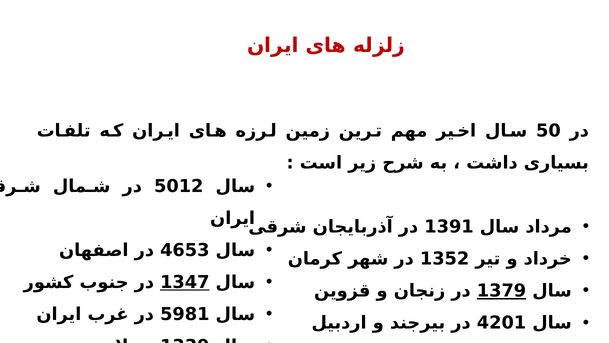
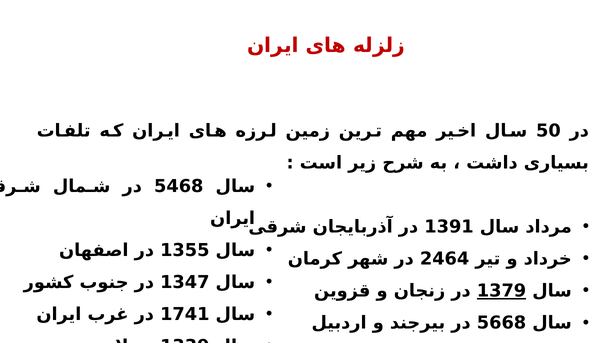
5012: 5012 -> 5468
4653: 4653 -> 1355
1352: 1352 -> 2464
1347 underline: present -> none
5981: 5981 -> 1741
4201: 4201 -> 5668
